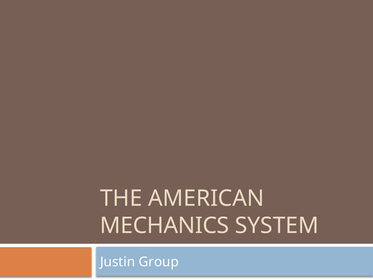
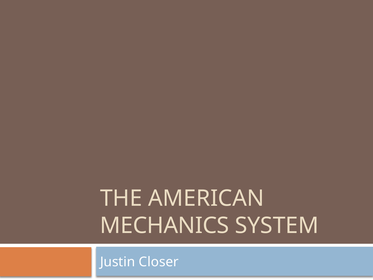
Group: Group -> Closer
